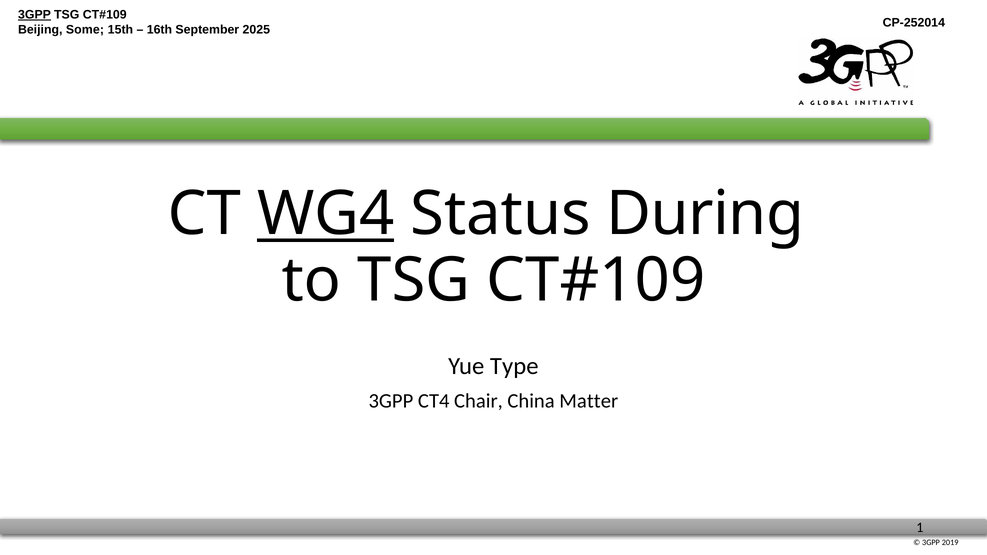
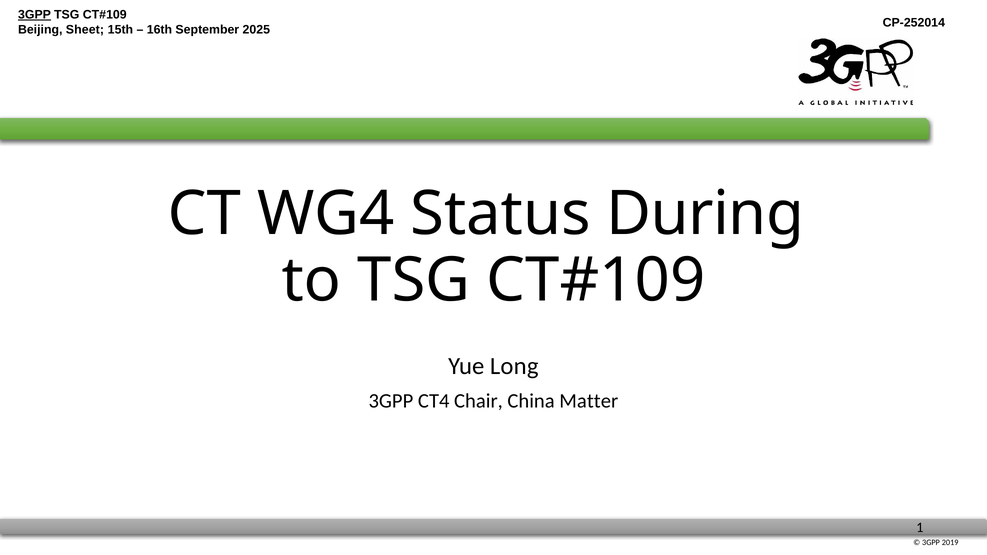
Some: Some -> Sheet
WG4 underline: present -> none
Type: Type -> Long
